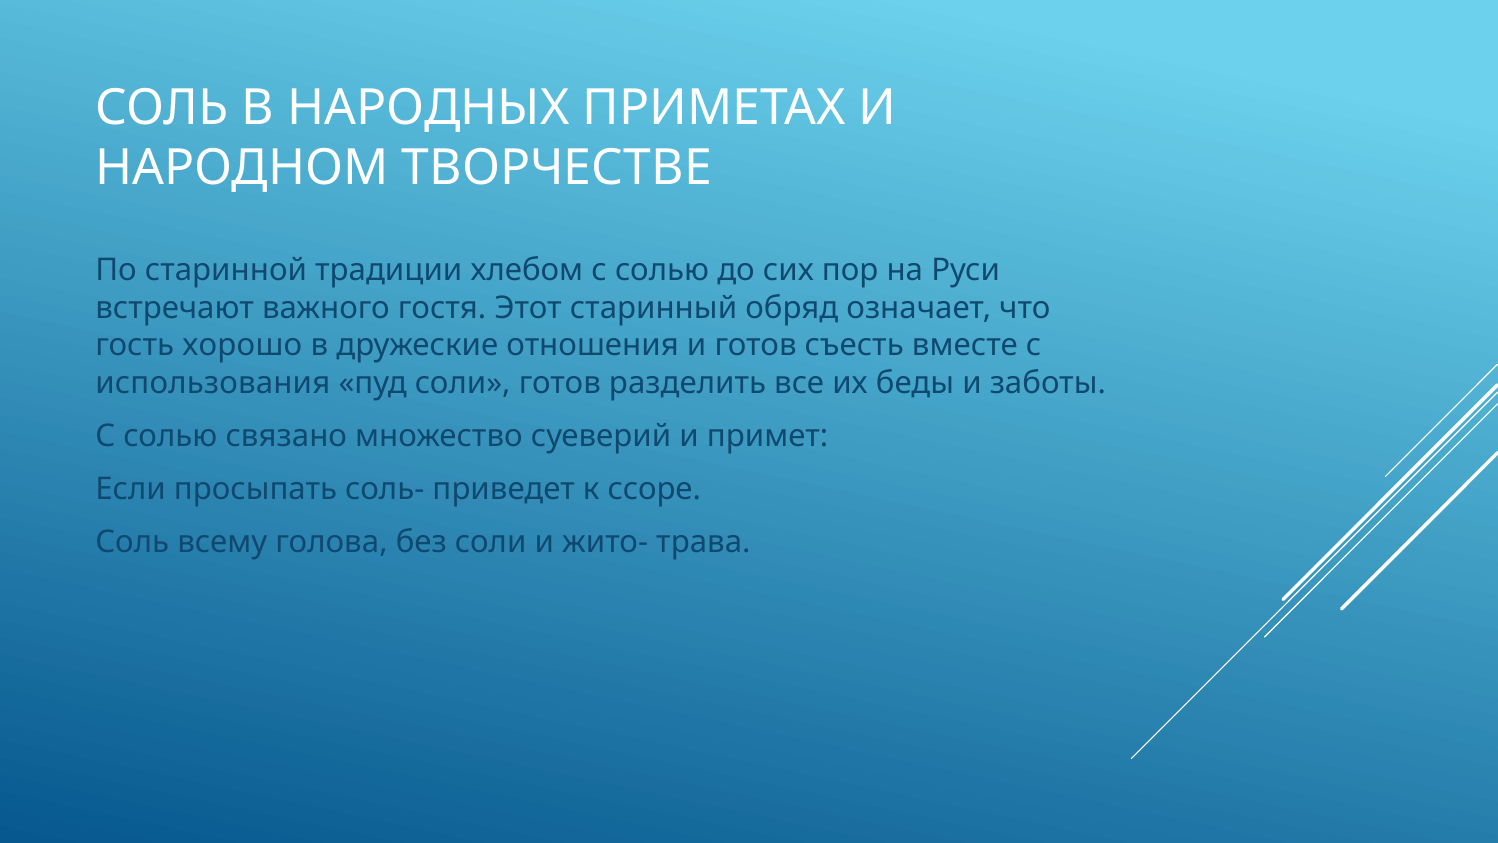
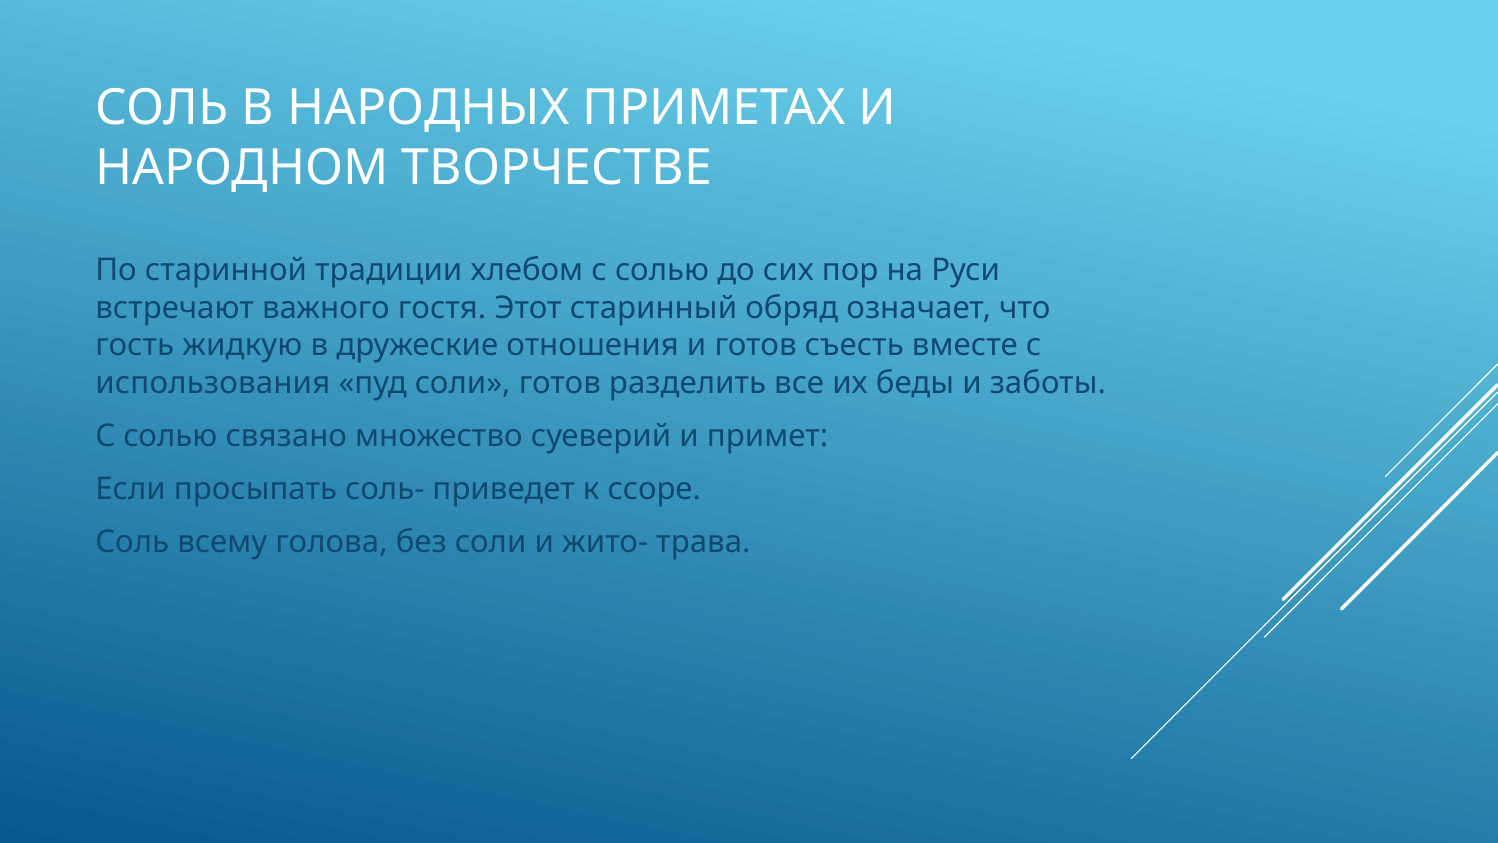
хорошо: хорошо -> жидкую
